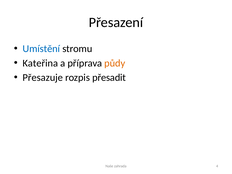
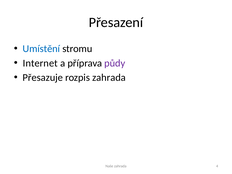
Kateřina: Kateřina -> Internet
půdy colour: orange -> purple
rozpis přesadit: přesadit -> zahrada
